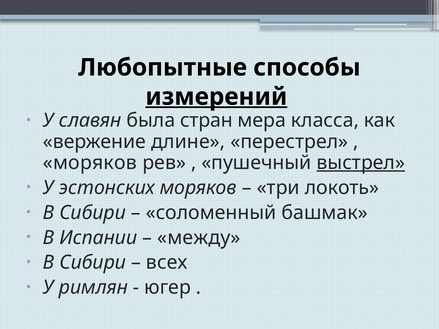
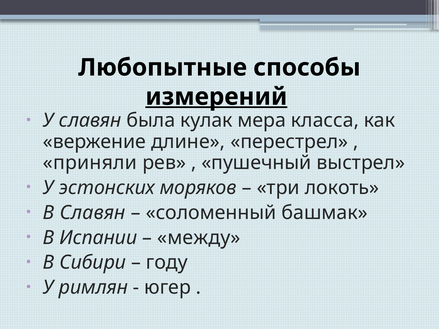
стран: стран -> кулак
моряков at (90, 163): моряков -> приняли
выстрел underline: present -> none
Сибири at (93, 213): Сибири -> Славян
всех: всех -> году
